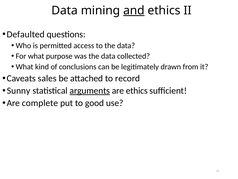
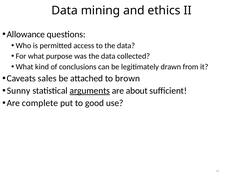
and underline: present -> none
Defaulted: Defaulted -> Allowance
record: record -> brown
are ethics: ethics -> about
